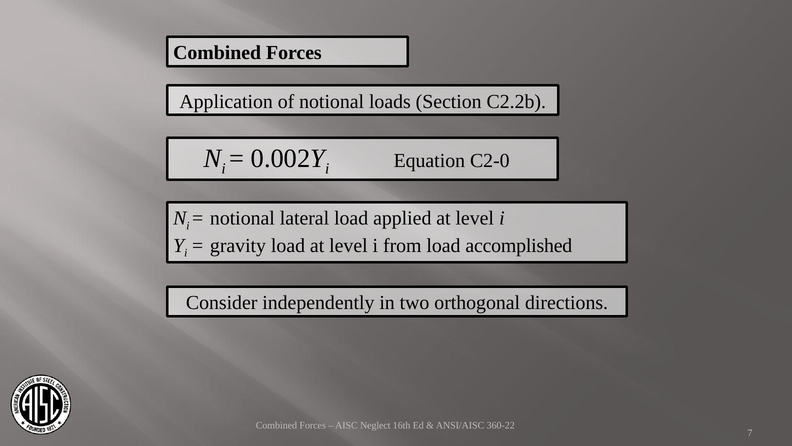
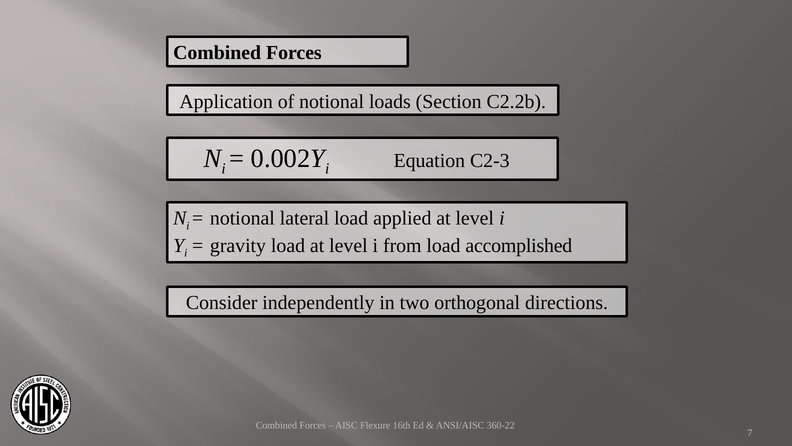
C2-0: C2-0 -> C2-3
Neglect: Neglect -> Flexure
